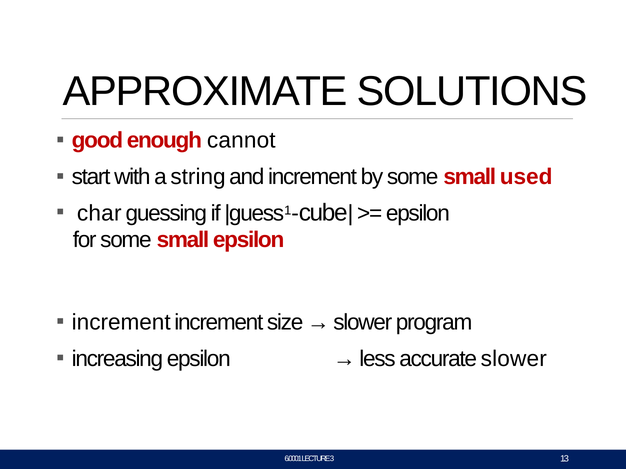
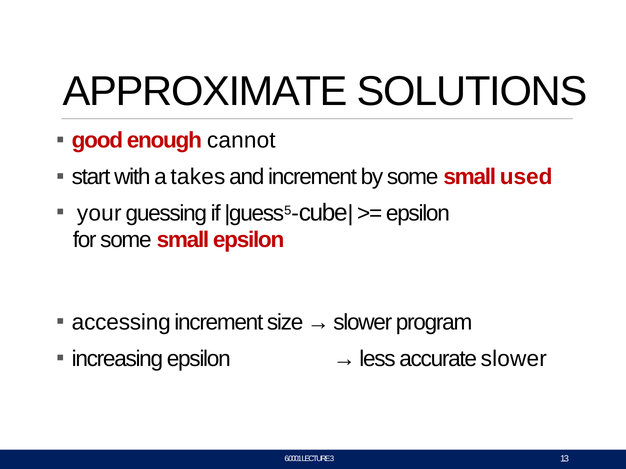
string: string -> takes
char: char -> your
1: 1 -> 5
increment at (121, 322): increment -> accessing
